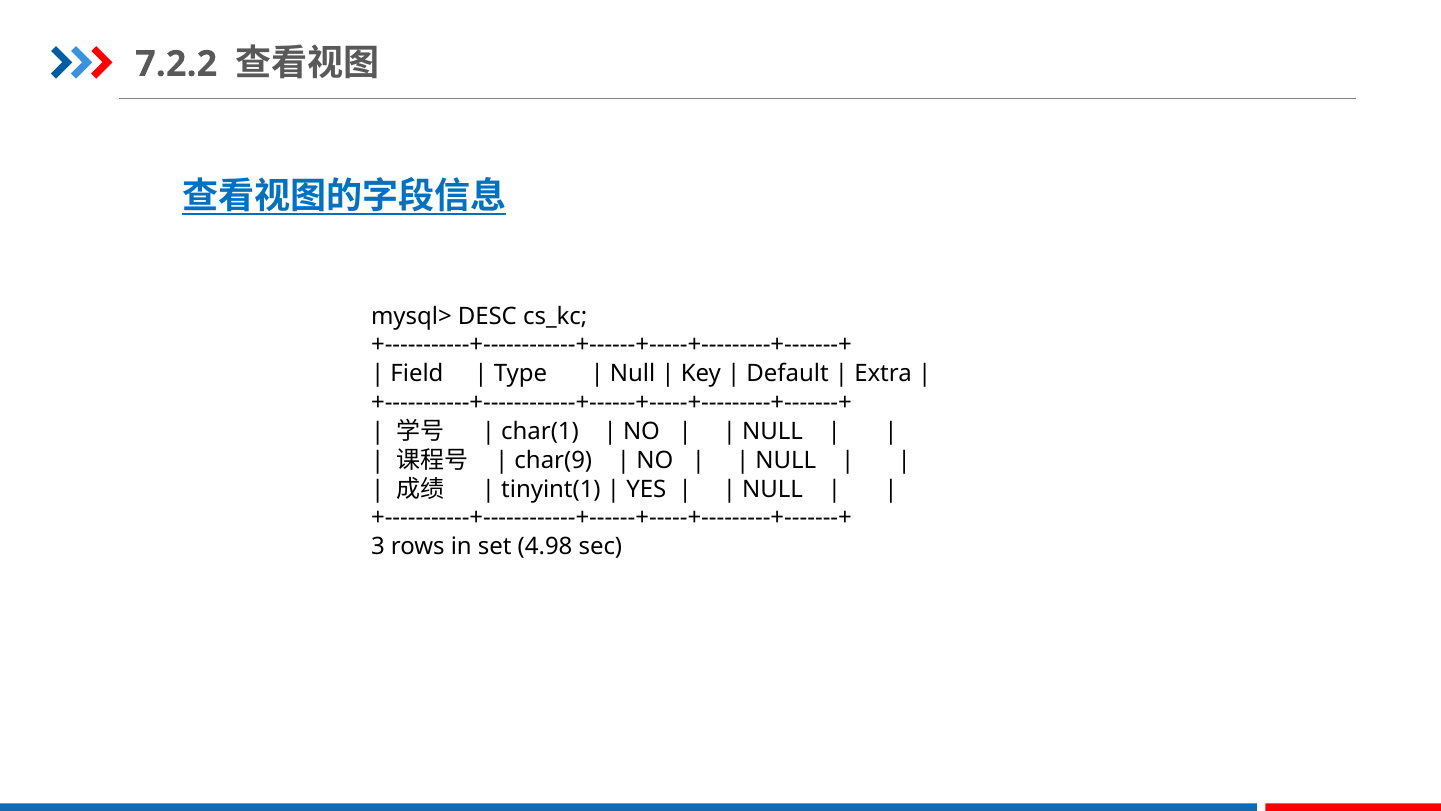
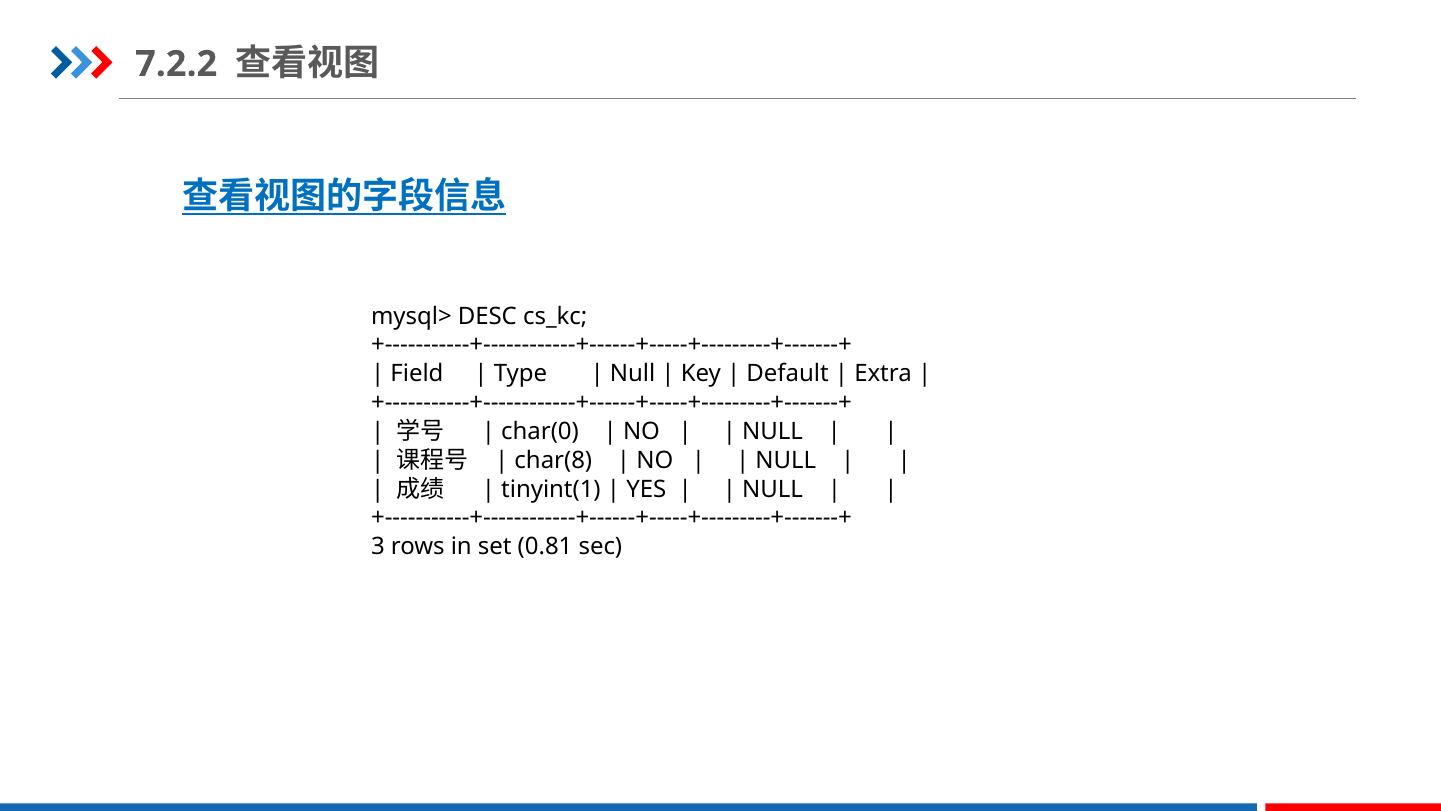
char(1: char(1 -> char(0
char(9: char(9 -> char(8
4.98: 4.98 -> 0.81
